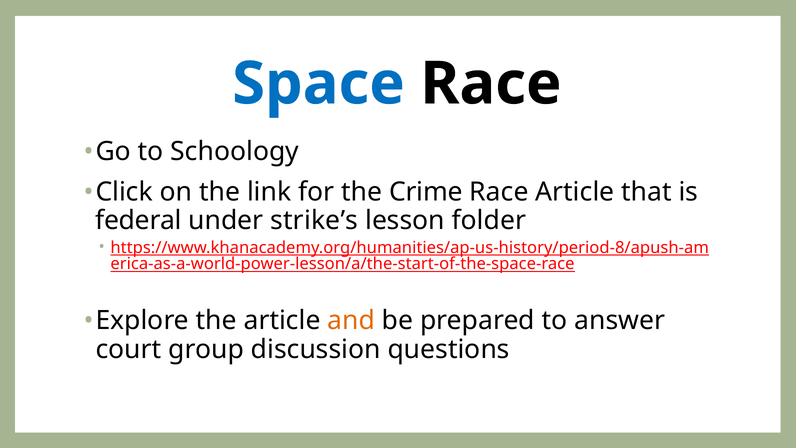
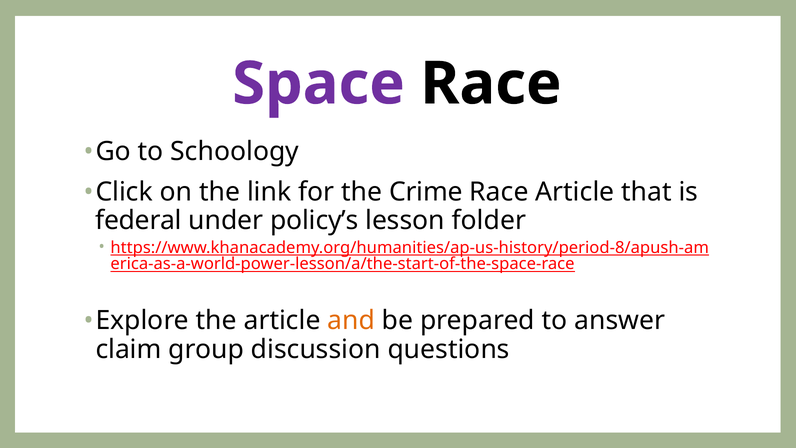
Space colour: blue -> purple
strike’s: strike’s -> policy’s
court: court -> claim
